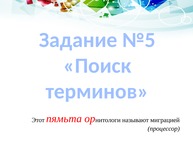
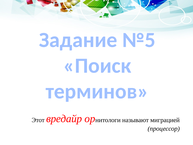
пямьта: пямьта -> вредайр
